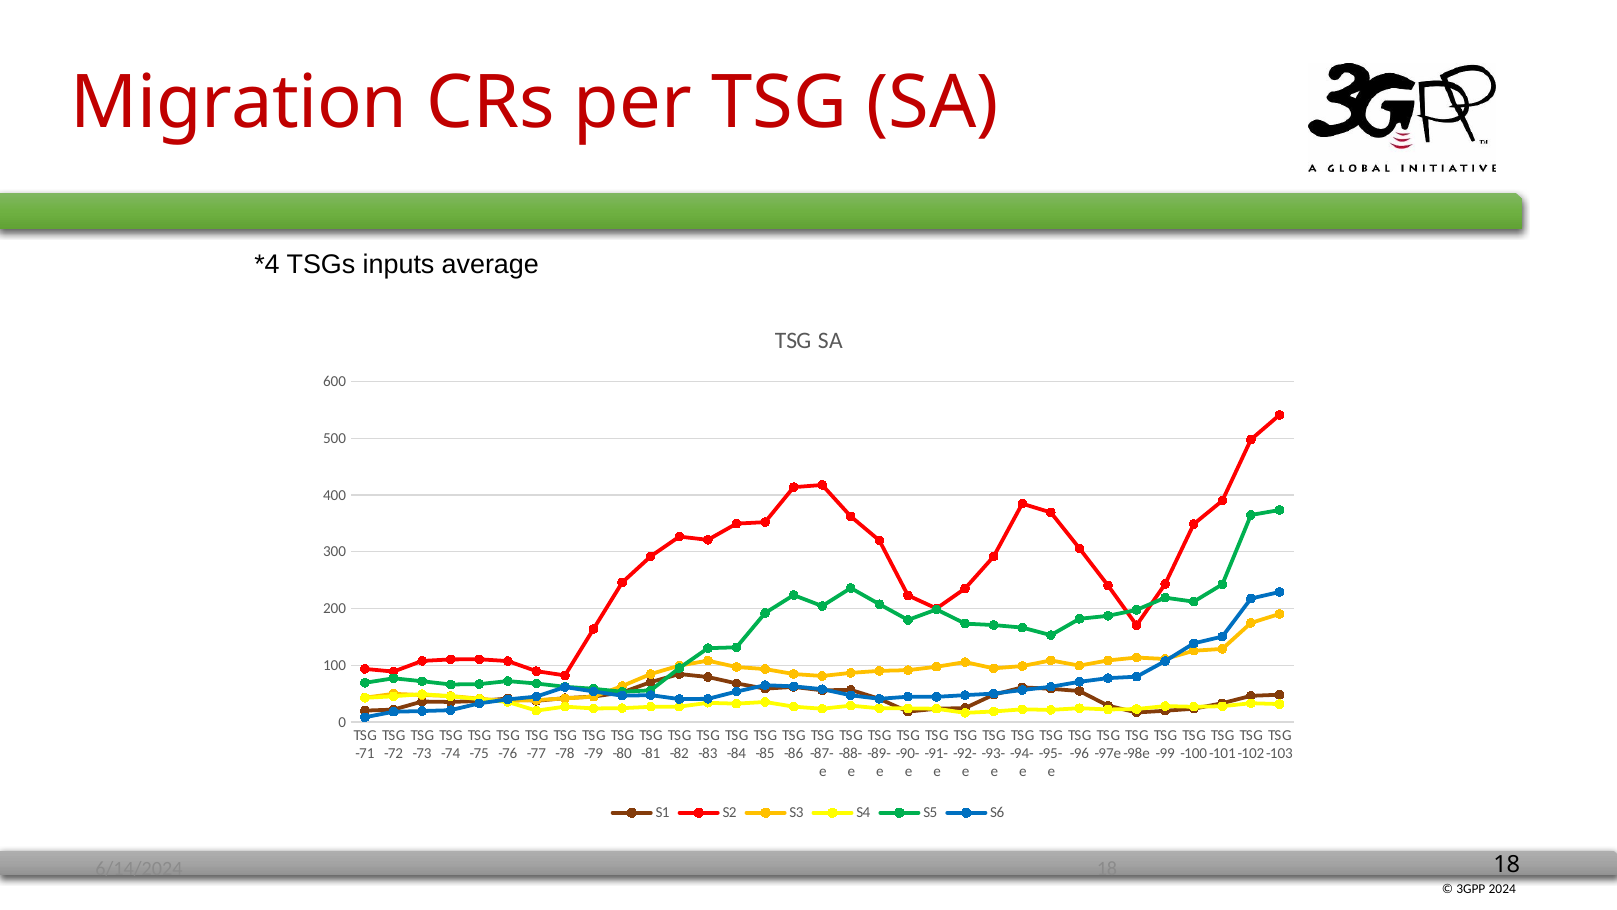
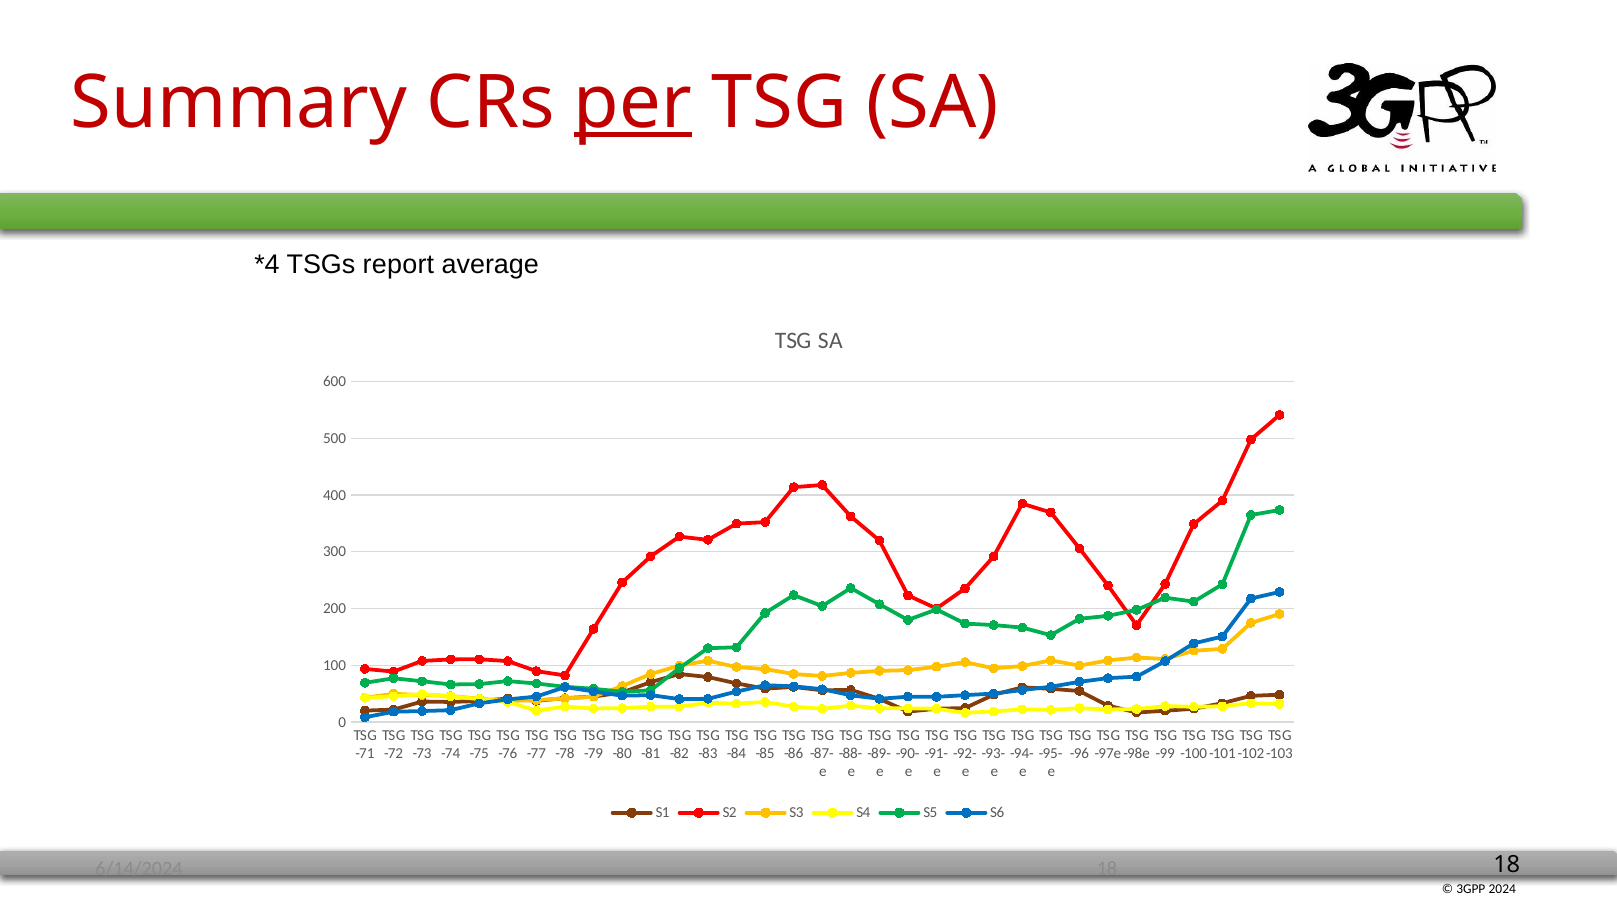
Migration: Migration -> Summary
per underline: none -> present
inputs: inputs -> report
